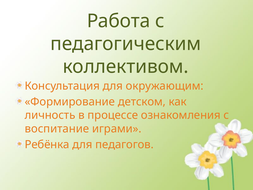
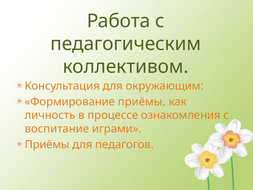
Формирование детском: детском -> приёмы
Ребёнка at (47, 144): Ребёнка -> Приёмы
